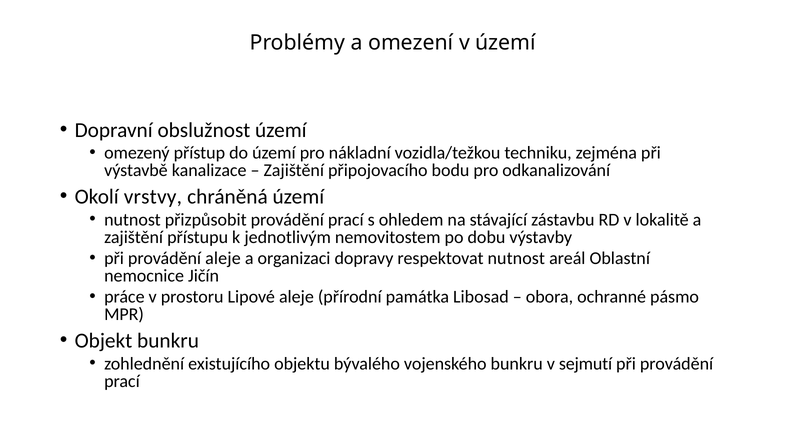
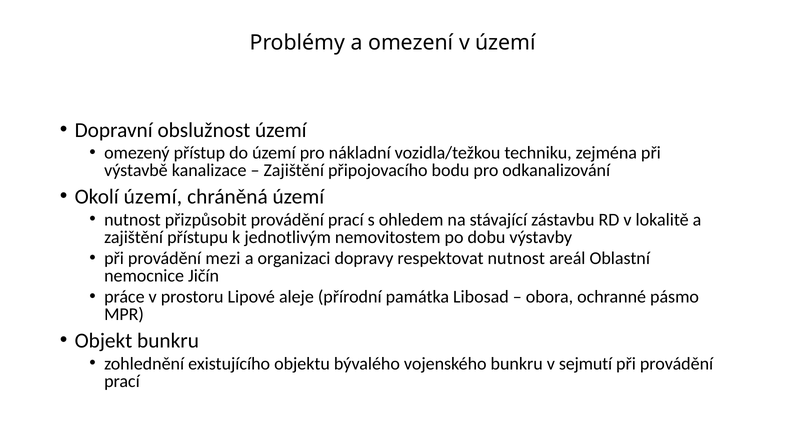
Okolí vrstvy: vrstvy -> území
provádění aleje: aleje -> mezi
